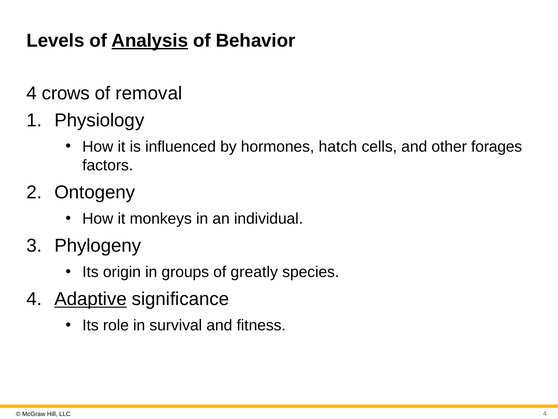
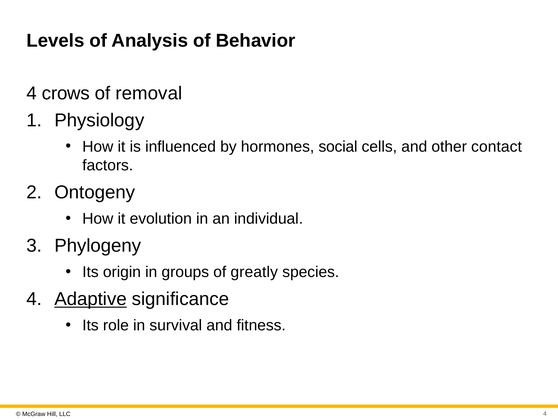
Analysis underline: present -> none
hatch: hatch -> social
forages: forages -> contact
monkeys: monkeys -> evolution
